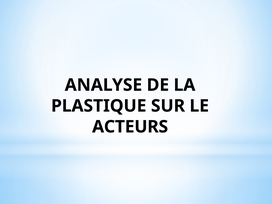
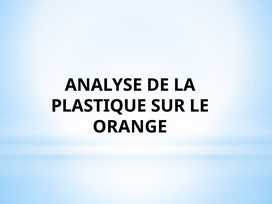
ACTEURS: ACTEURS -> ORANGE
